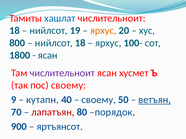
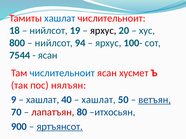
ярхус at (103, 31) colour: orange -> black
нийлсот 18: 18 -> 94
1800: 1800 -> 7544
числительноит at (62, 73) colour: purple -> blue
пос своему: своему -> нялъян
кутапн at (42, 100): кутапн -> хашлат
своему at (99, 100): своему -> хашлат
порядок: порядок -> итхосьян
яртъянсот underline: none -> present
